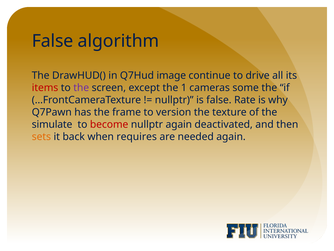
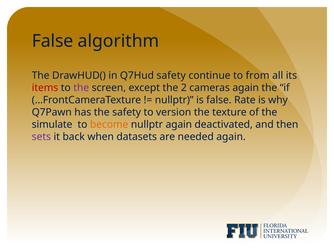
Q7Hud image: image -> safety
drive: drive -> from
1: 1 -> 2
cameras some: some -> again
the frame: frame -> safety
become colour: red -> orange
sets colour: orange -> purple
requires: requires -> datasets
